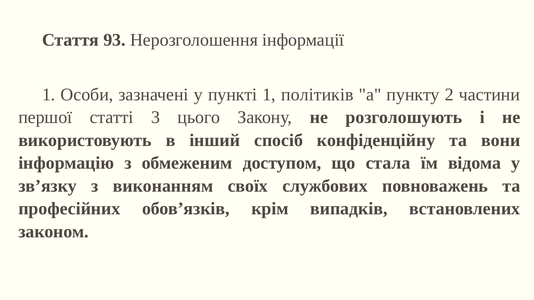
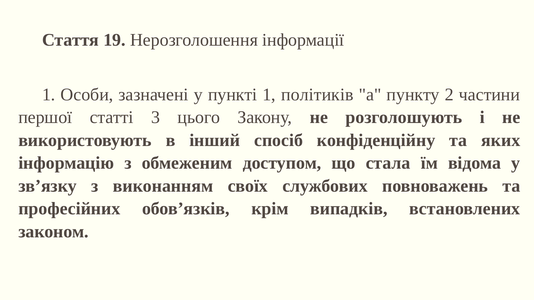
93: 93 -> 19
вони: вони -> яких
